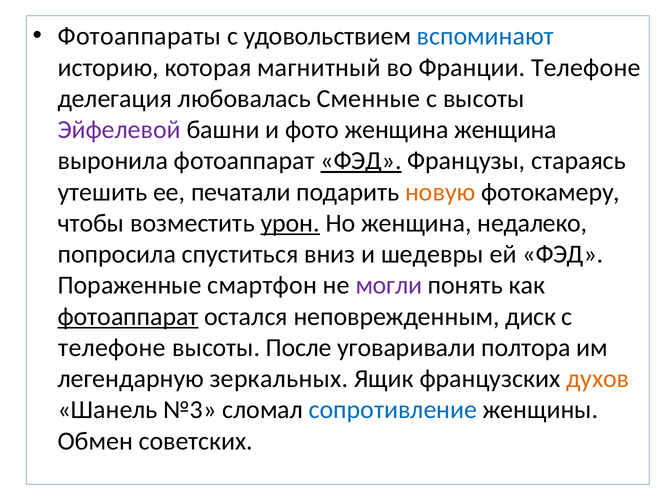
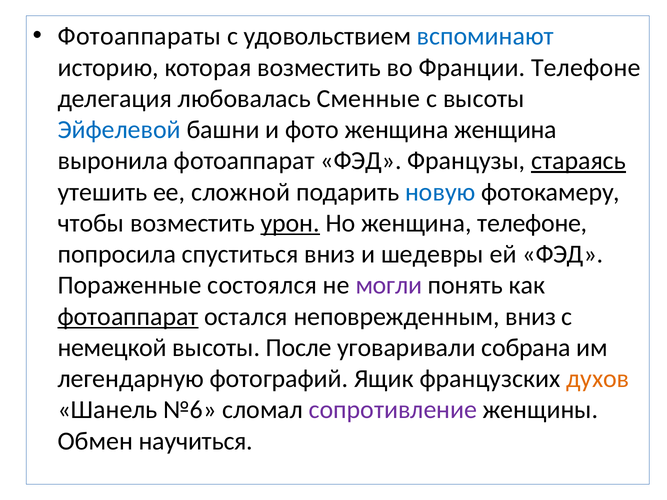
которая магнитный: магнитный -> возместить
Эйфелевой colour: purple -> blue
ФЭД at (361, 161) underline: present -> none
стараясь underline: none -> present
печатали: печатали -> сложной
новую colour: orange -> blue
женщина недалеко: недалеко -> телефоне
смартфон: смартфон -> состоялся
неповрежденным диск: диск -> вниз
телефоне at (112, 348): телефоне -> немецкой
полтора: полтора -> собрана
зеркальных: зеркальных -> фотографий
№3: №3 -> №6
сопротивление colour: blue -> purple
советских: советских -> научиться
